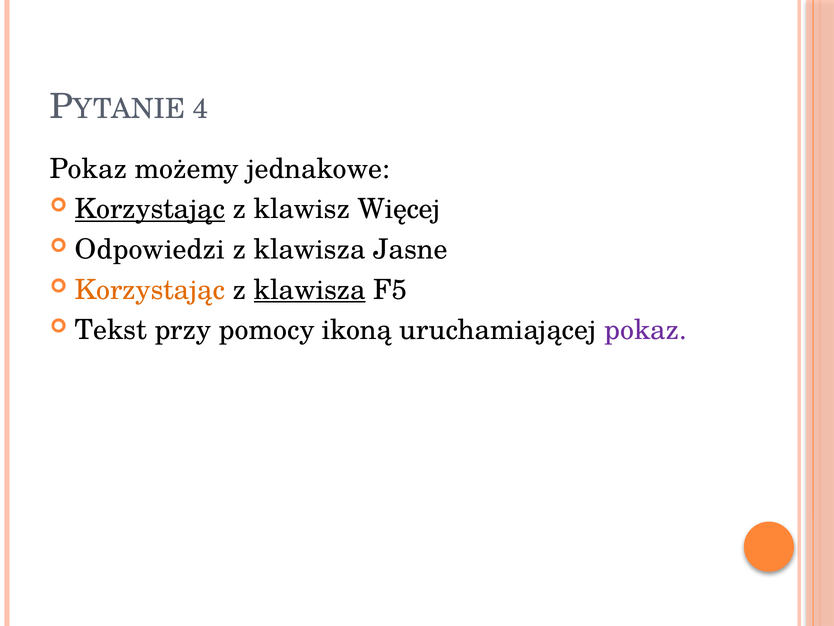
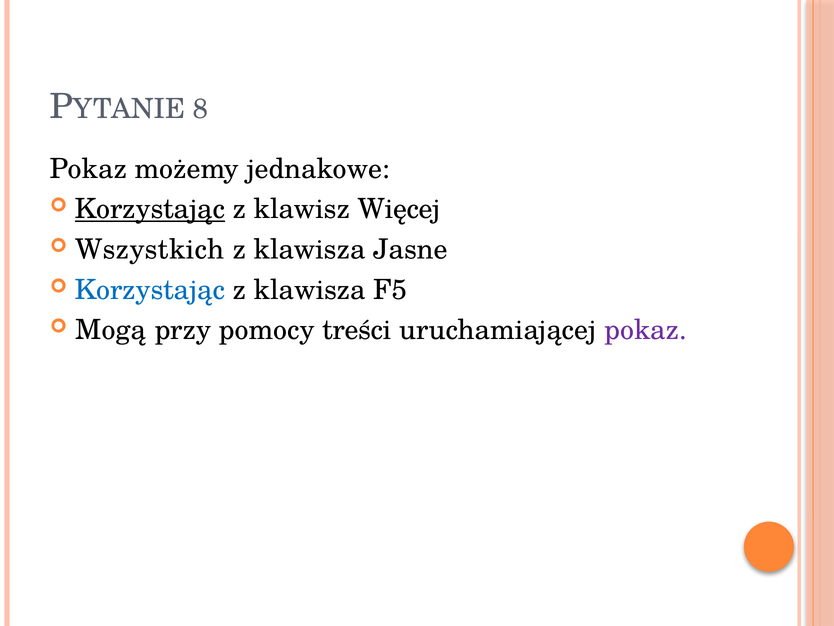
4: 4 -> 8
Odpowiedzi: Odpowiedzi -> Wszystkich
Korzystając at (150, 290) colour: orange -> blue
klawisza at (310, 290) underline: present -> none
Tekst: Tekst -> Mogą
ikoną: ikoną -> treści
